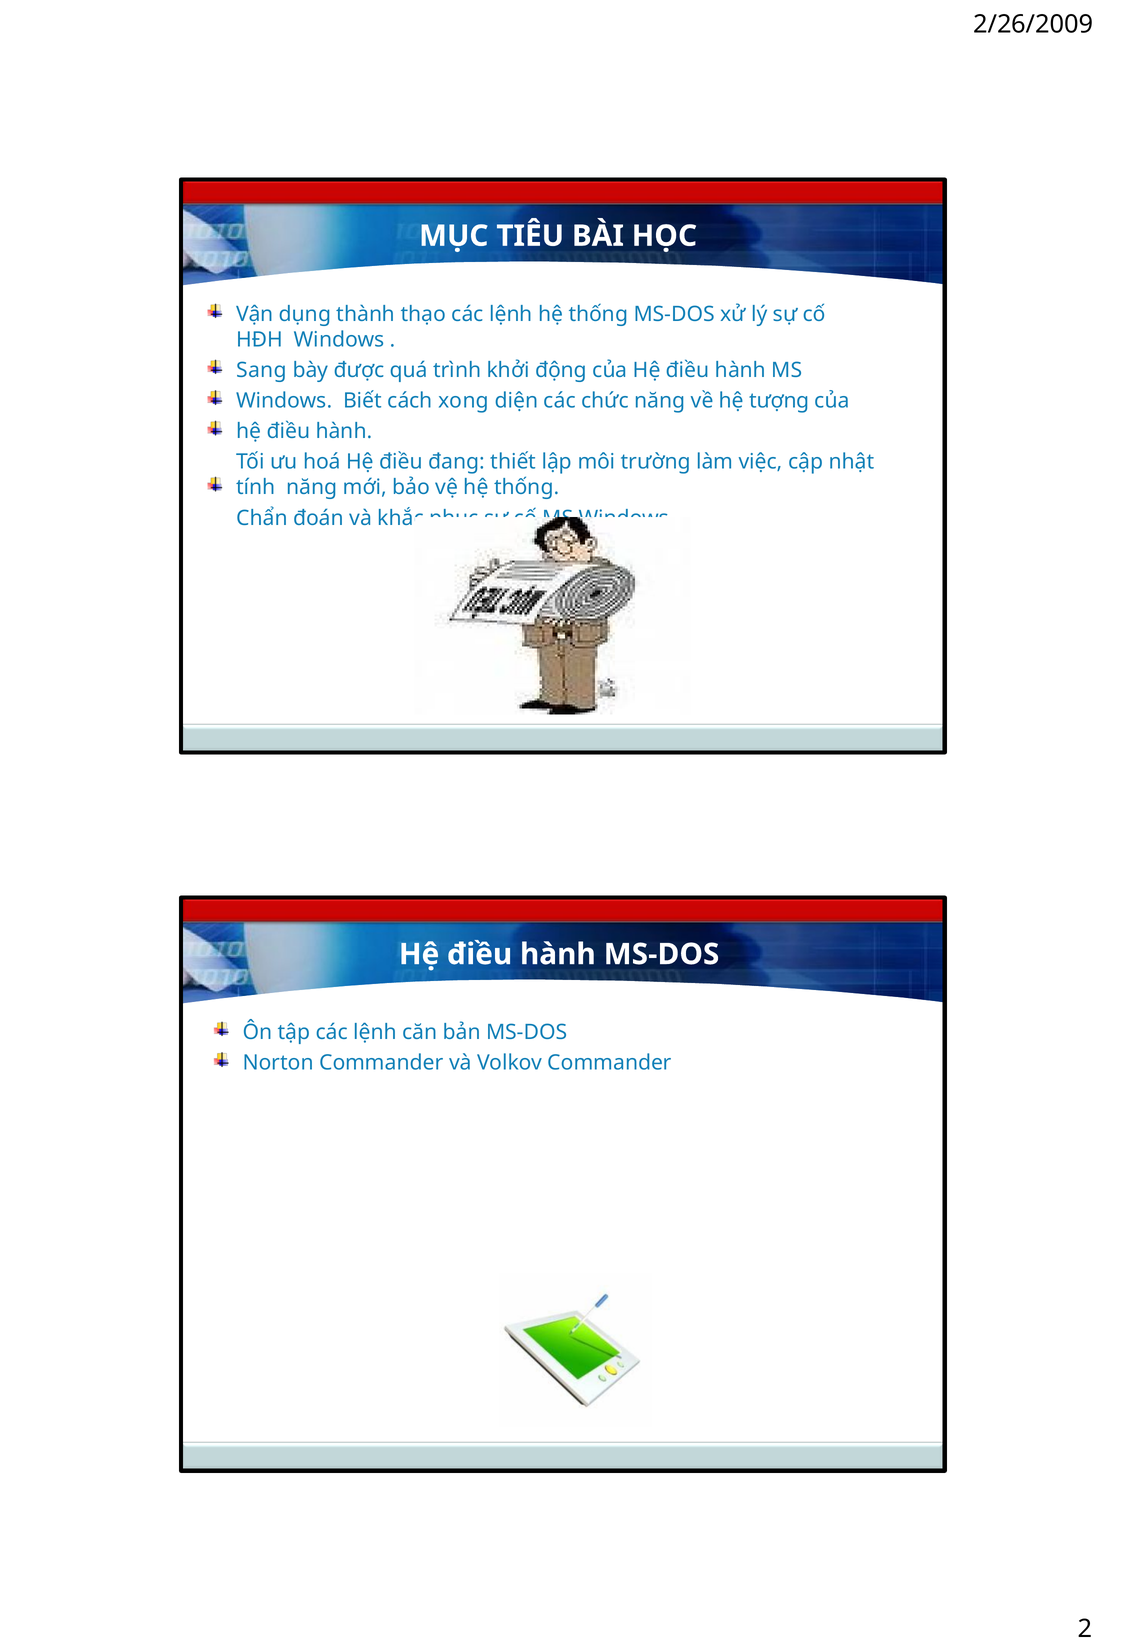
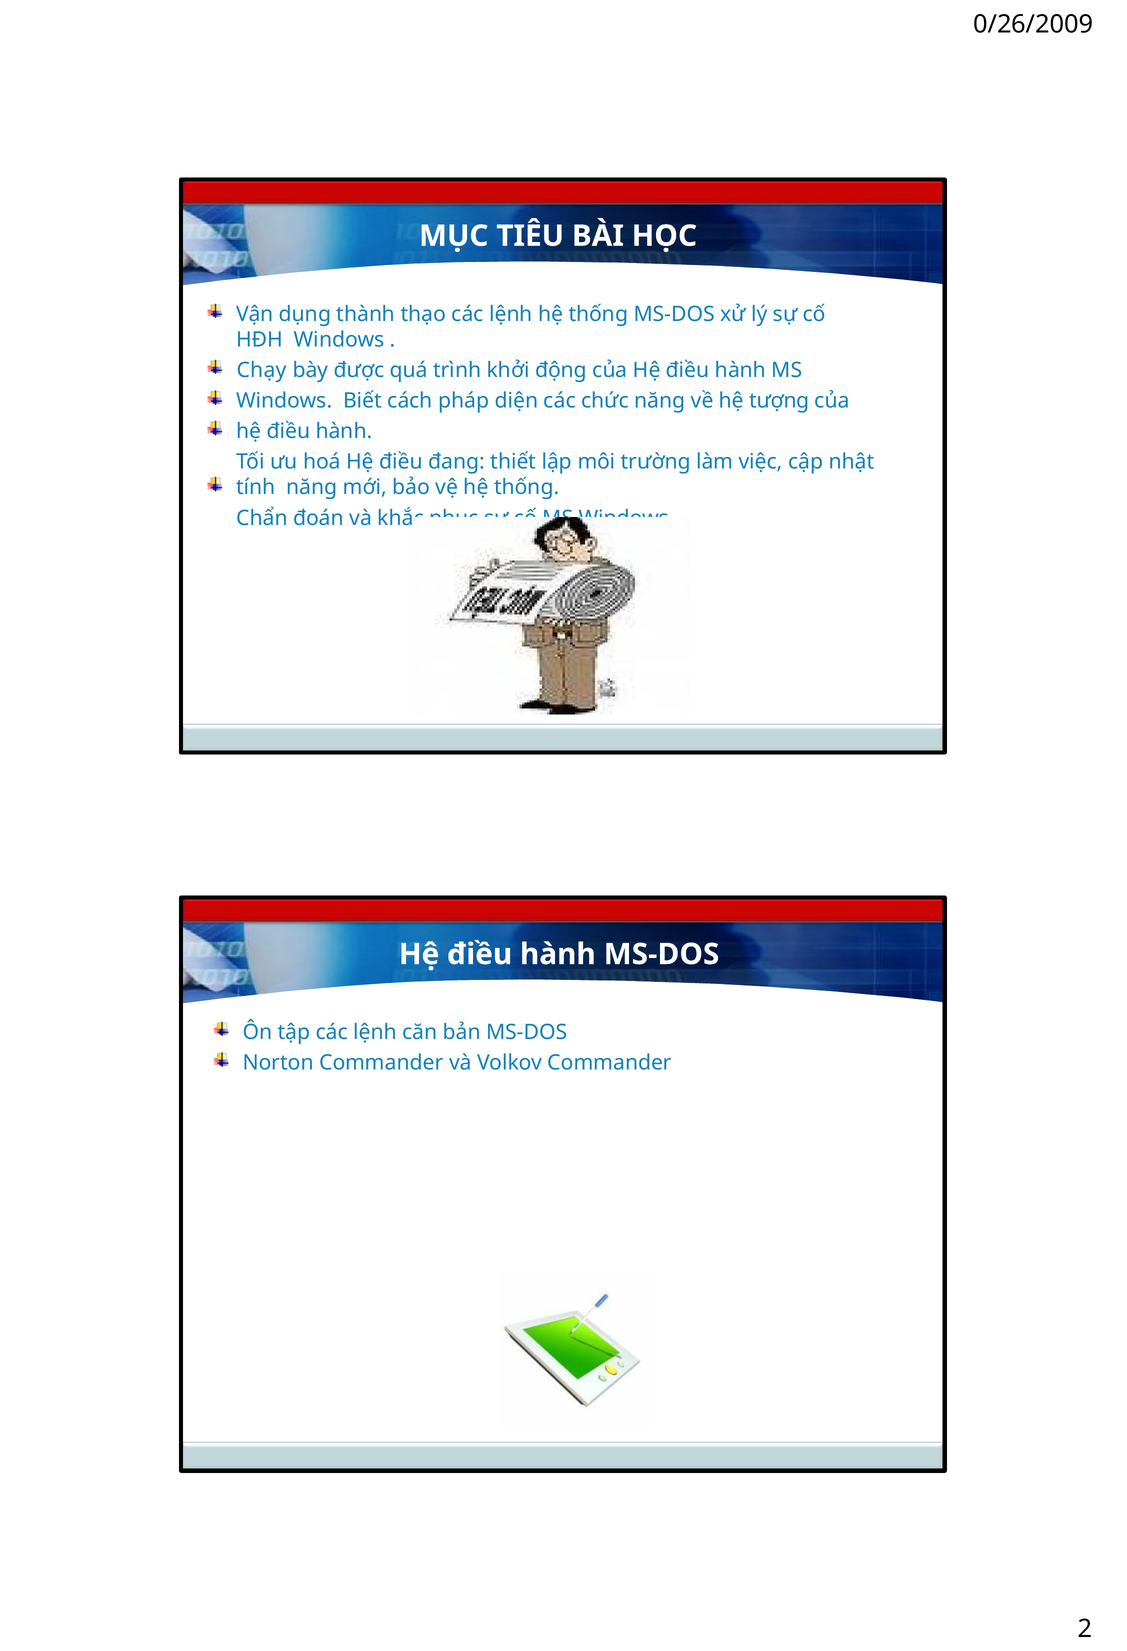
2/26/2009: 2/26/2009 -> 0/26/2009
Sang: Sang -> Chạy
xong: xong -> pháp
